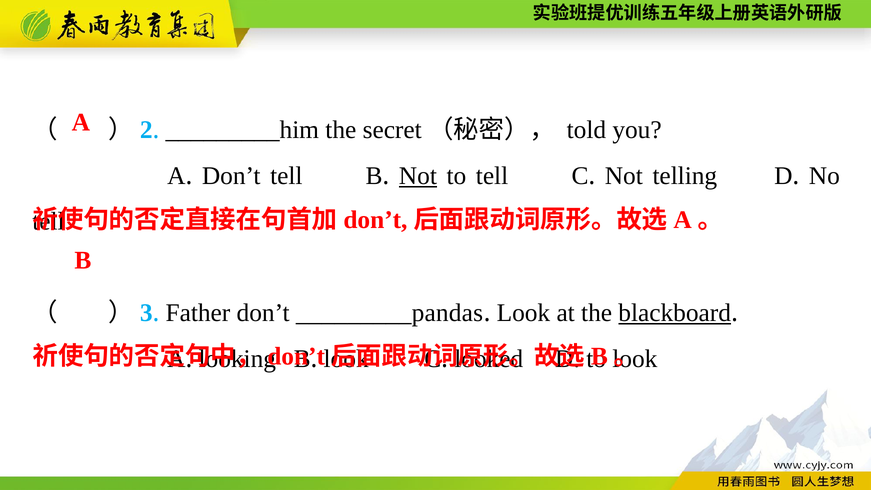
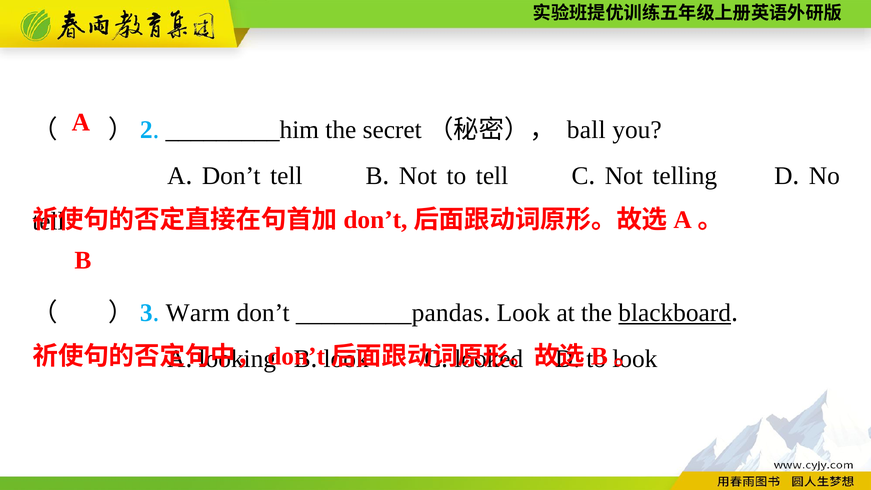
told: told -> ball
Not at (418, 176) underline: present -> none
Father: Father -> Warm
